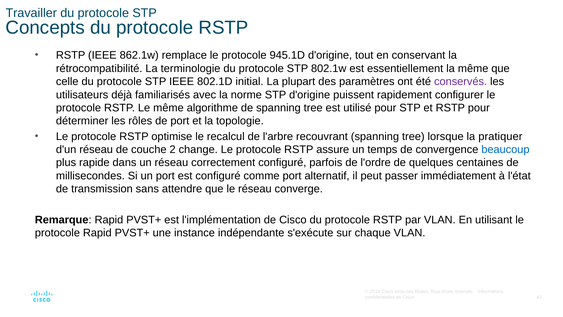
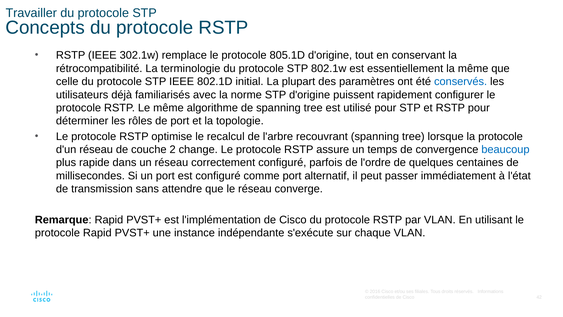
862.1w: 862.1w -> 302.1w
945.1D: 945.1D -> 805.1D
conservés colour: purple -> blue
la pratiquer: pratiquer -> protocole
